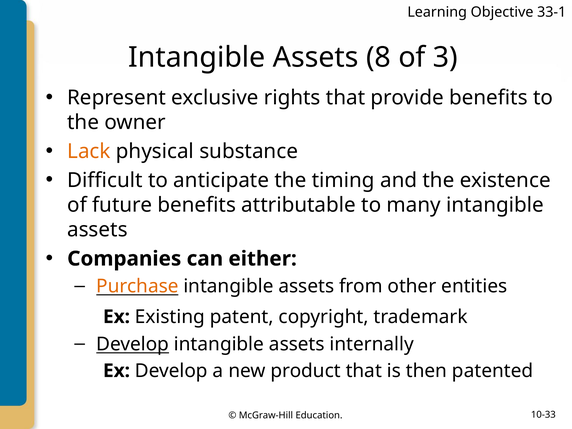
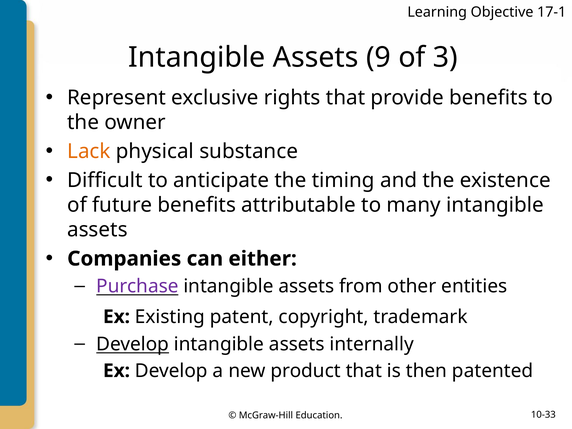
33-1: 33-1 -> 17-1
8: 8 -> 9
Purchase colour: orange -> purple
